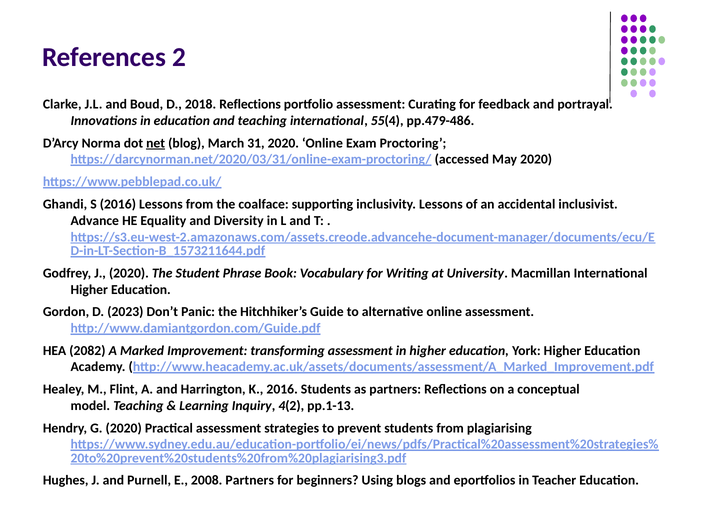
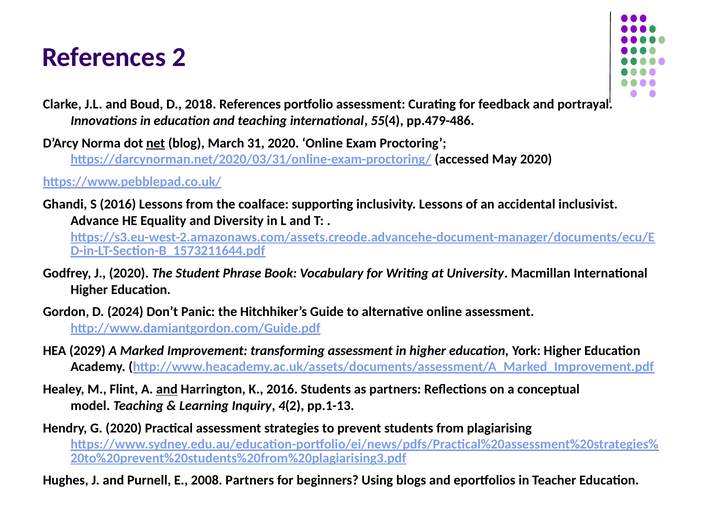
2018 Reflections: Reflections -> References
2023: 2023 -> 2024
2082: 2082 -> 2029
and at (167, 389) underline: none -> present
